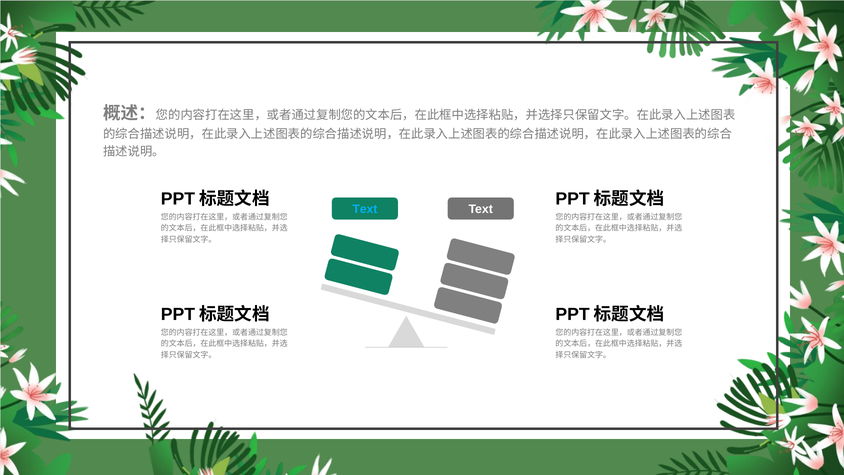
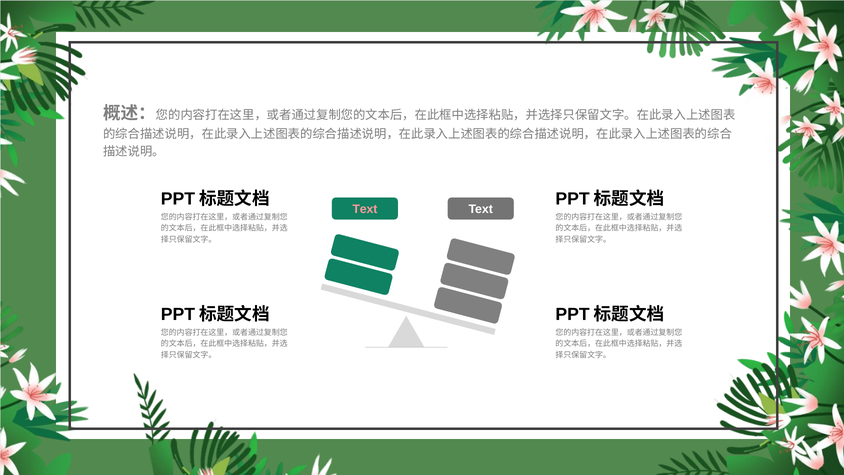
Text at (365, 209) colour: light blue -> pink
